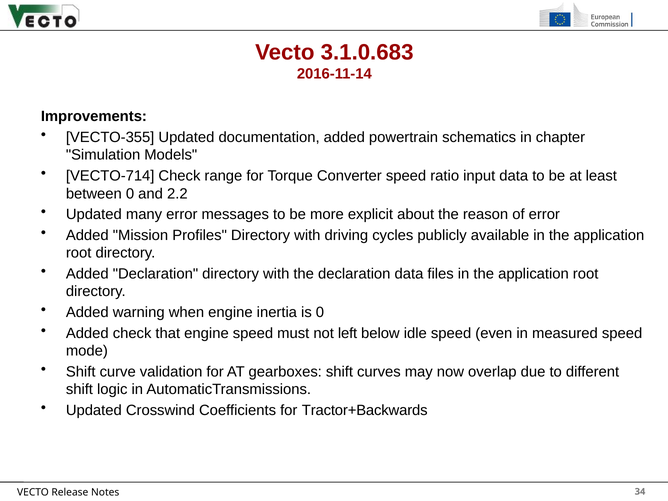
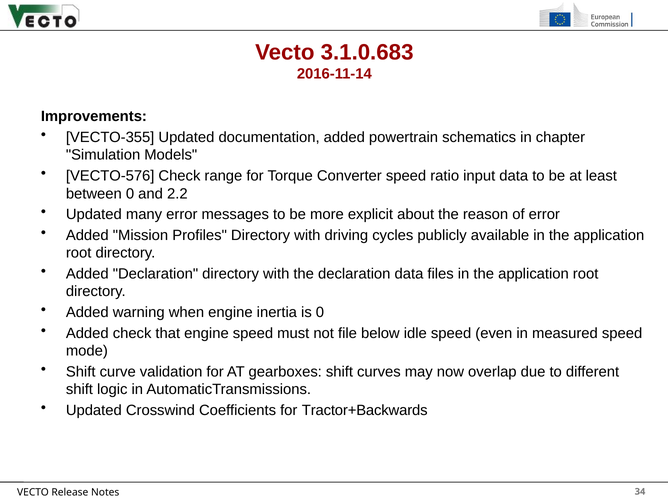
VECTO-714: VECTO-714 -> VECTO-576
left: left -> file
